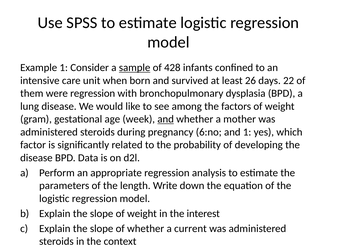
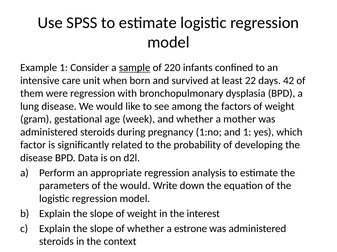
428: 428 -> 220
26: 26 -> 22
22: 22 -> 42
and at (166, 120) underline: present -> none
6:no: 6:no -> 1:no
the length: length -> would
current: current -> estrone
